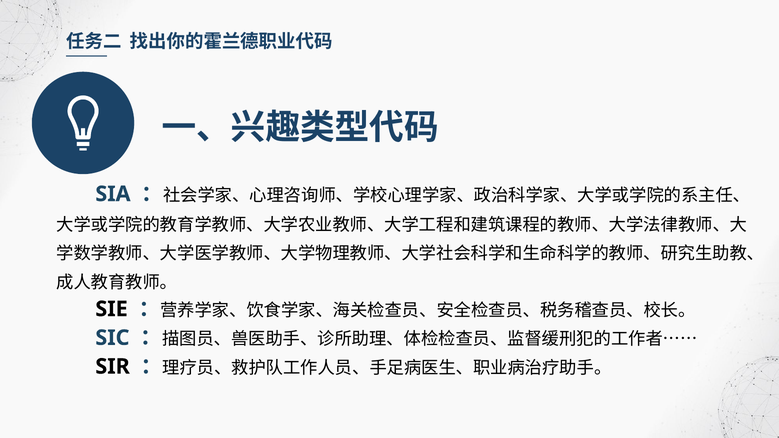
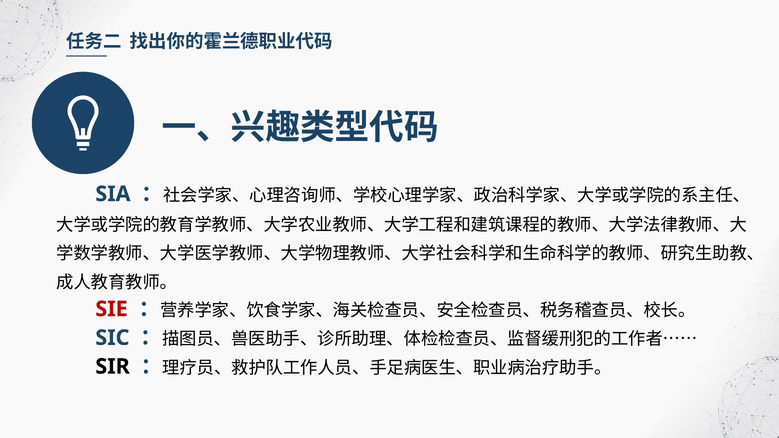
SIE colour: black -> red
